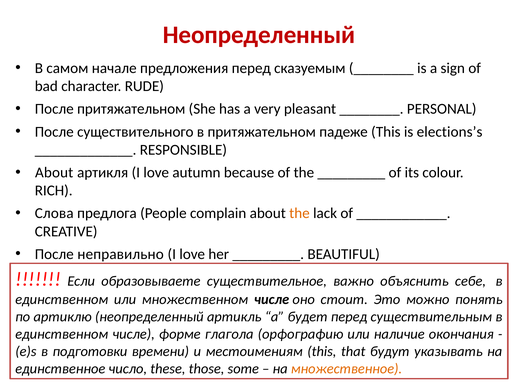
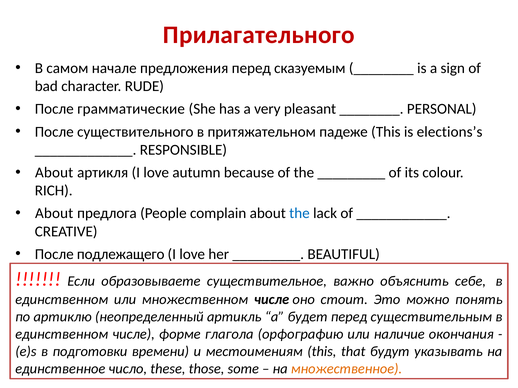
Неопределенный at (259, 35): Неопределенный -> Прилагательного
После притяжательном: притяжательном -> грамматические
Слова at (54, 214): Слова -> About
the at (299, 214) colour: orange -> blue
неправильно: неправильно -> подлежащего
